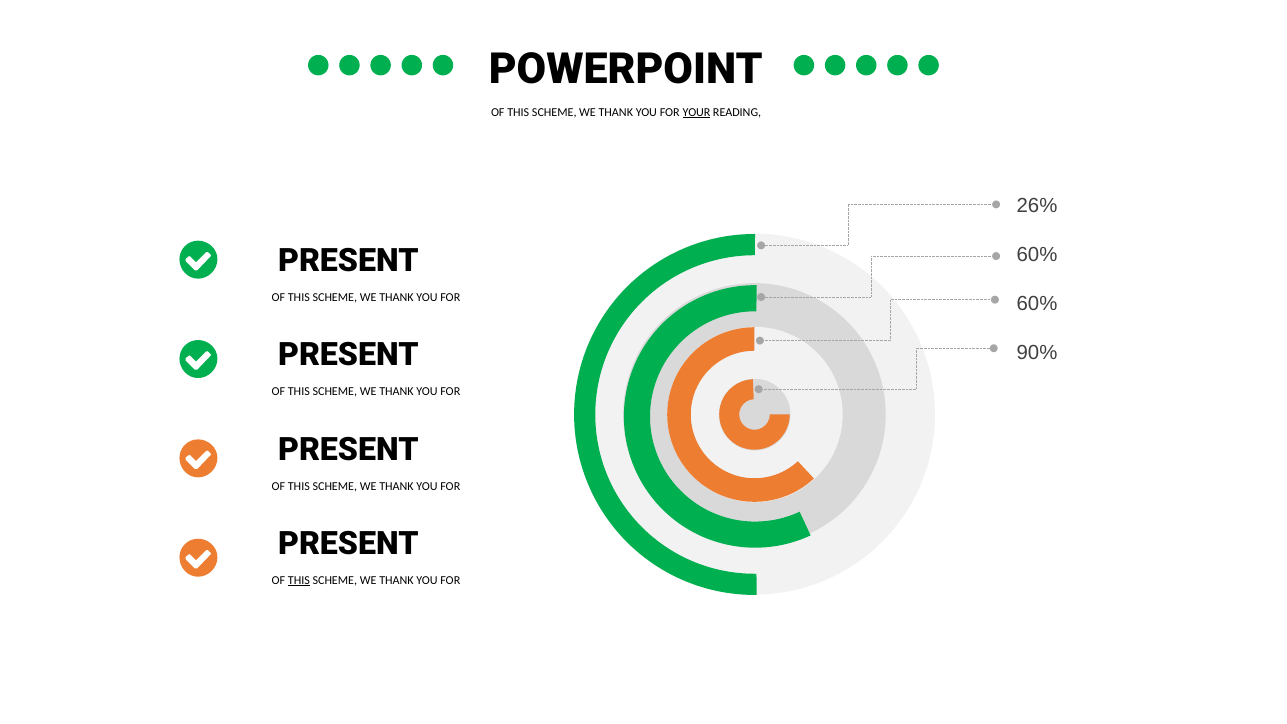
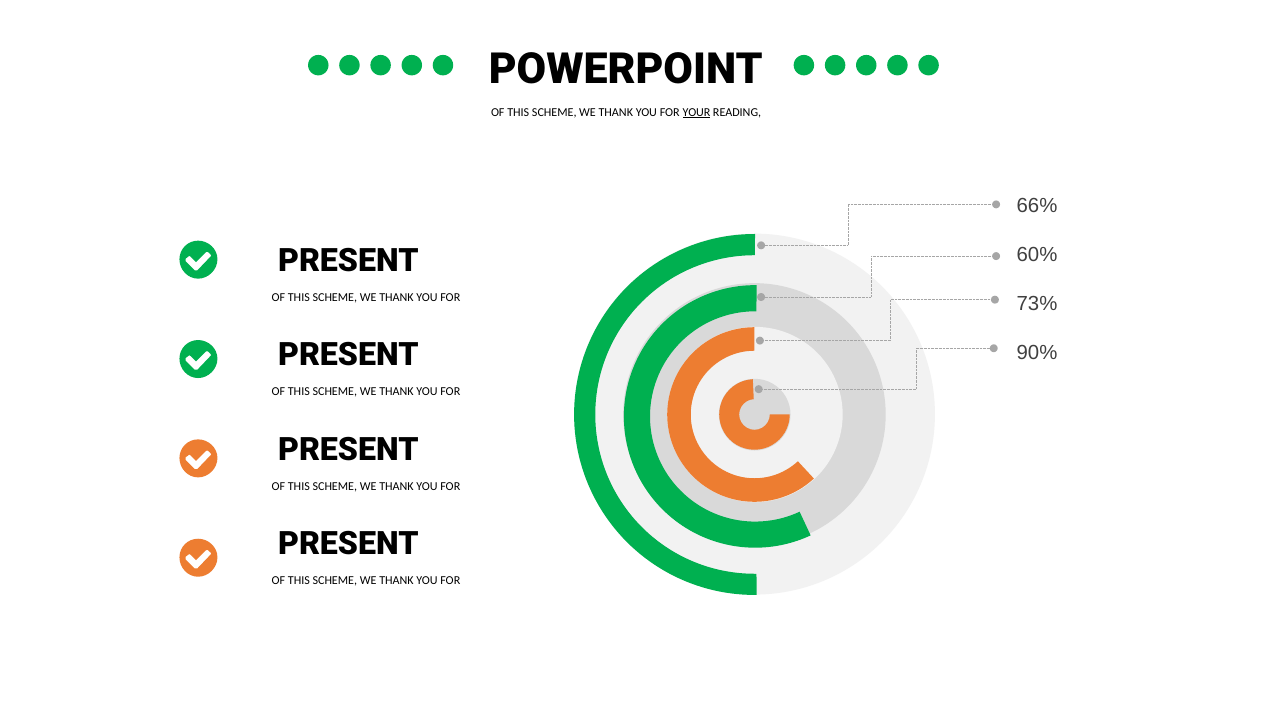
26%: 26% -> 66%
60% at (1037, 304): 60% -> 73%
THIS at (299, 581) underline: present -> none
